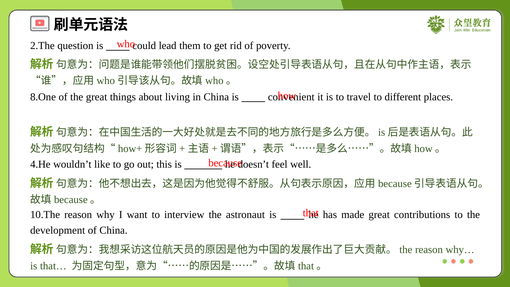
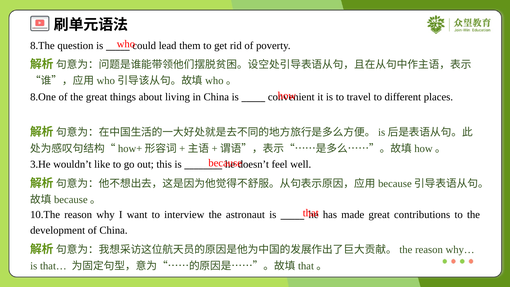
2.The: 2.The -> 8.The
4.He: 4.He -> 3.He
